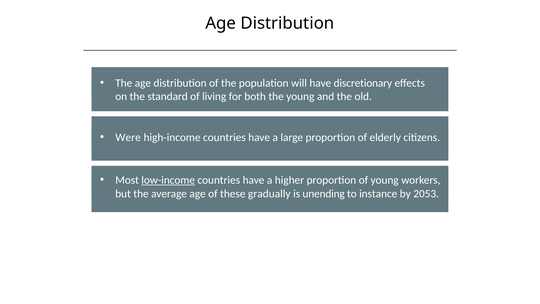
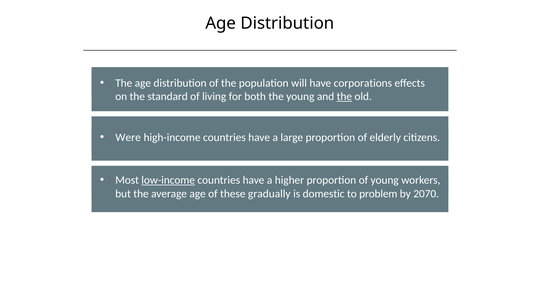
discretionary: discretionary -> corporations
the at (344, 96) underline: none -> present
unending: unending -> domestic
instance: instance -> problem
2053: 2053 -> 2070
